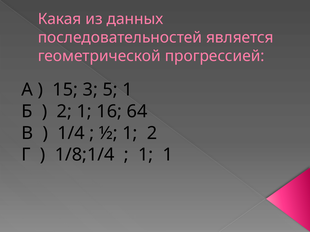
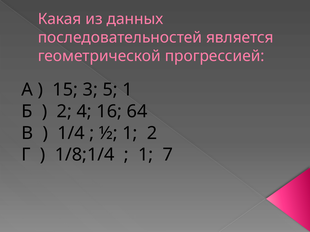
2 1: 1 -> 4
1 1: 1 -> 7
